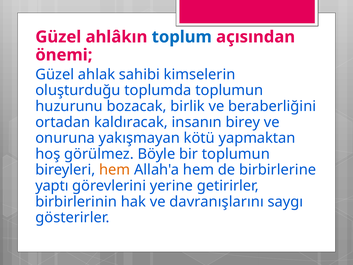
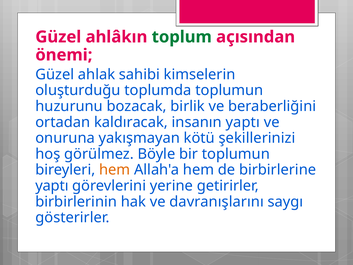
toplum colour: blue -> green
insanın birey: birey -> yaptı
yapmaktan: yapmaktan -> şekillerinizi
